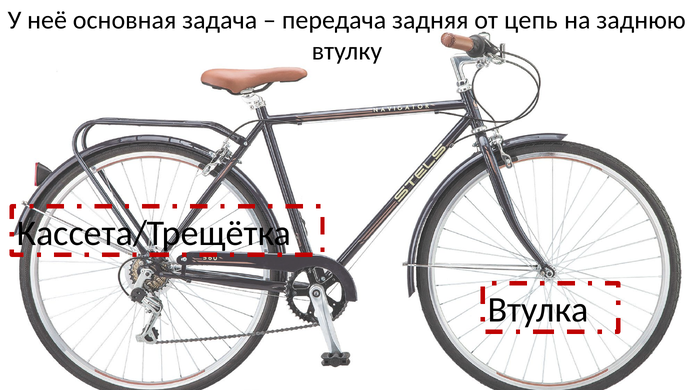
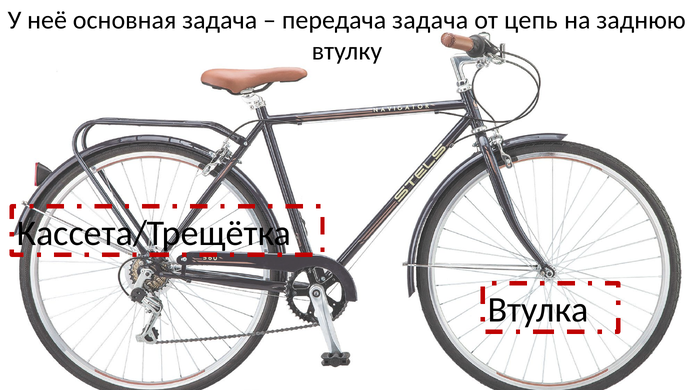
передача задняя: задняя -> задача
